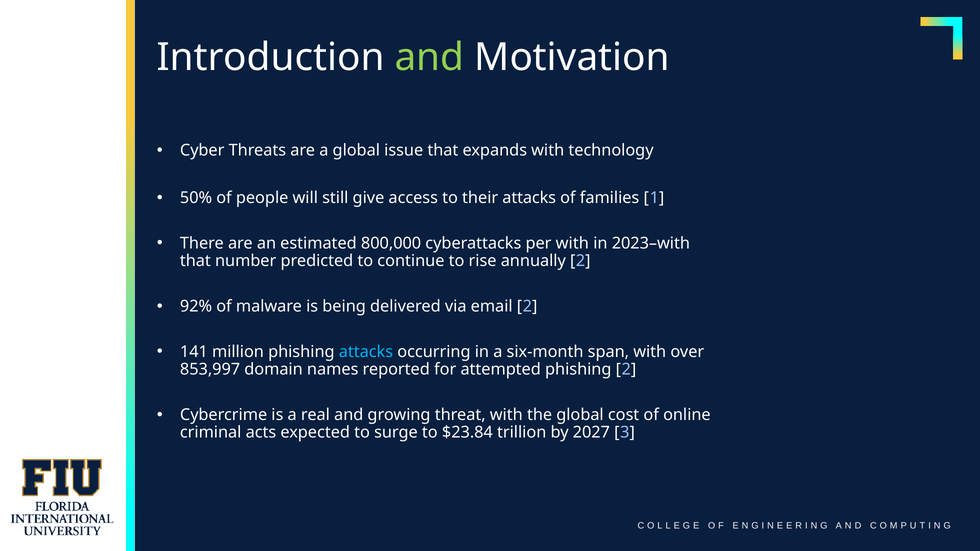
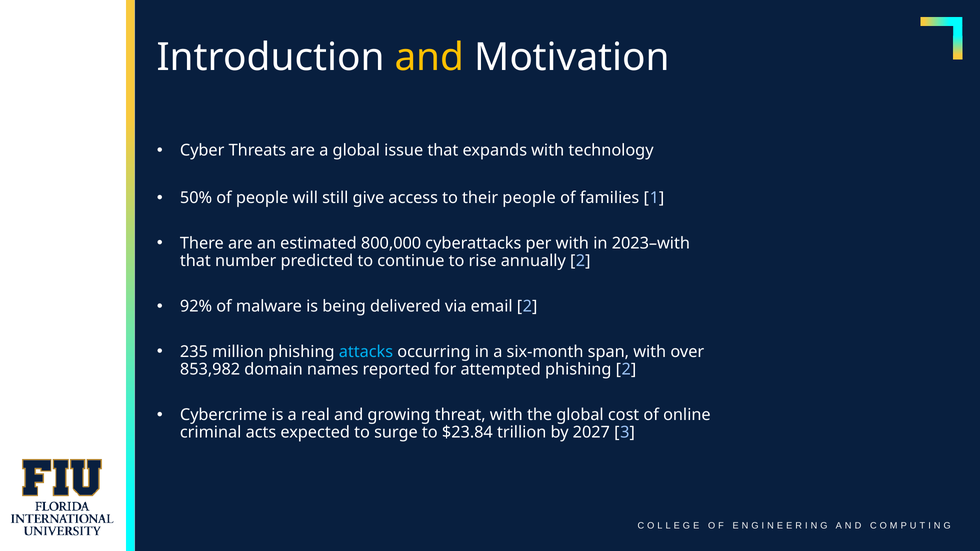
and at (429, 58) colour: light green -> yellow
their attacks: attacks -> people
141: 141 -> 235
853,997: 853,997 -> 853,982
